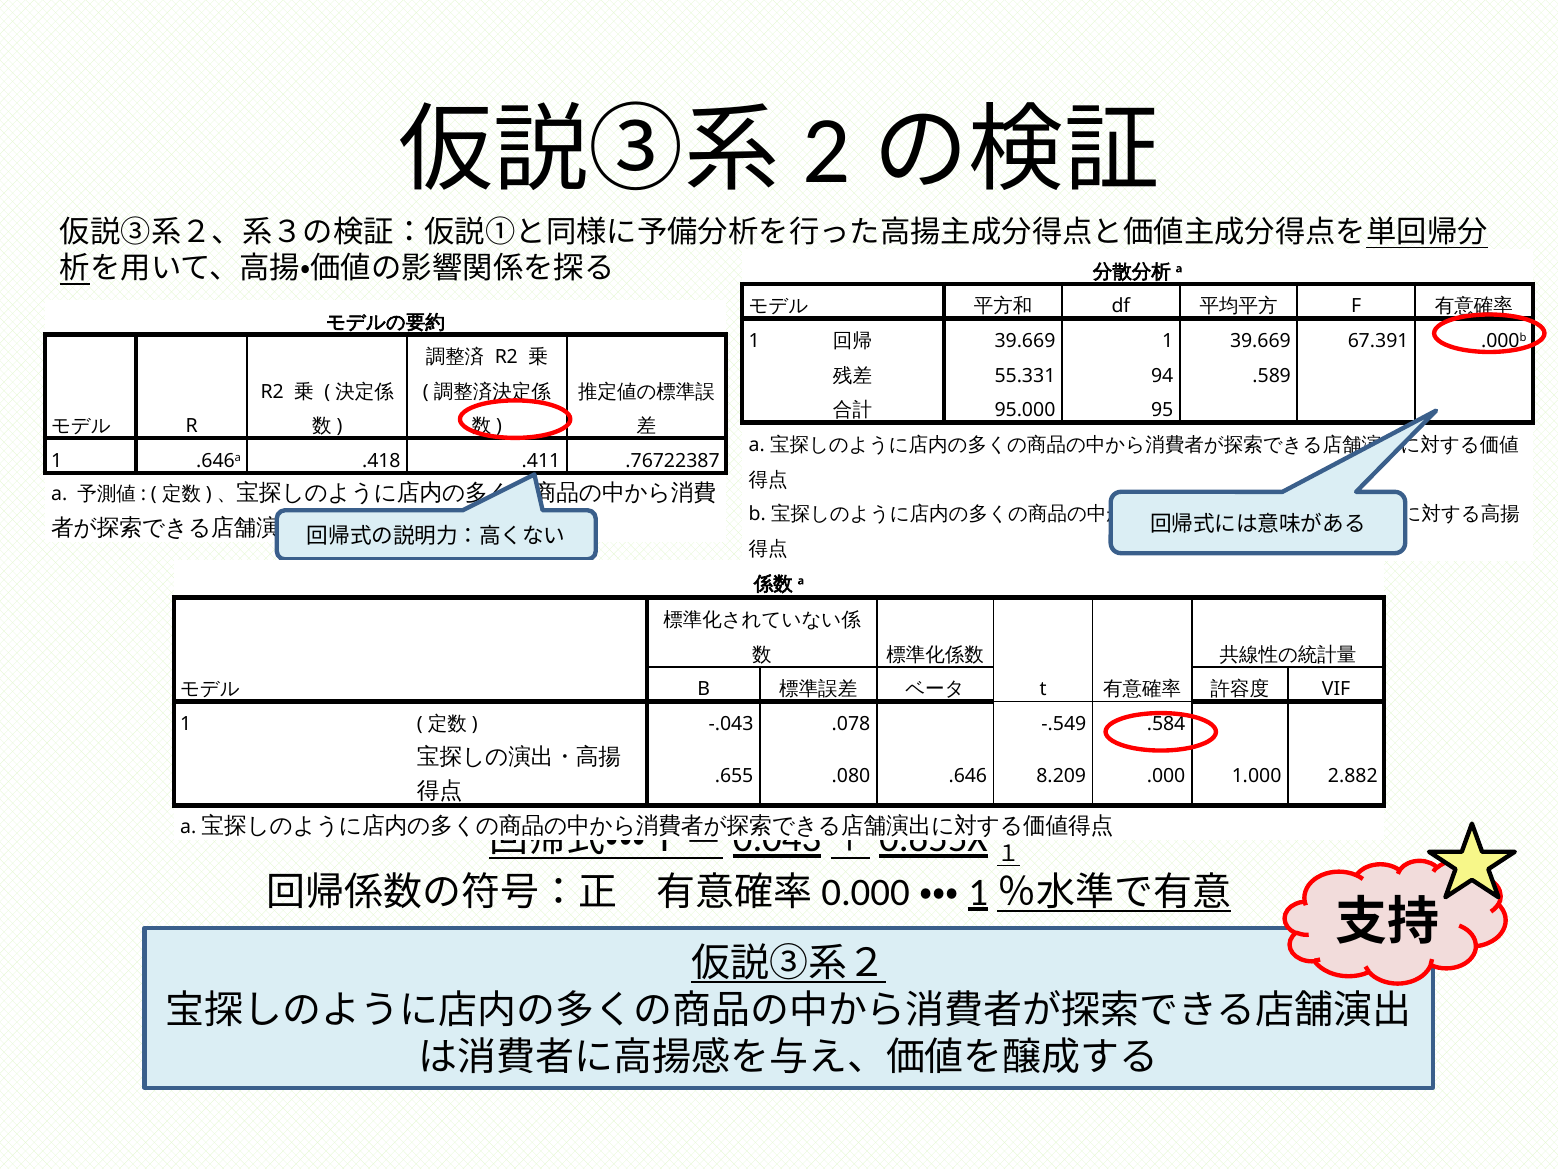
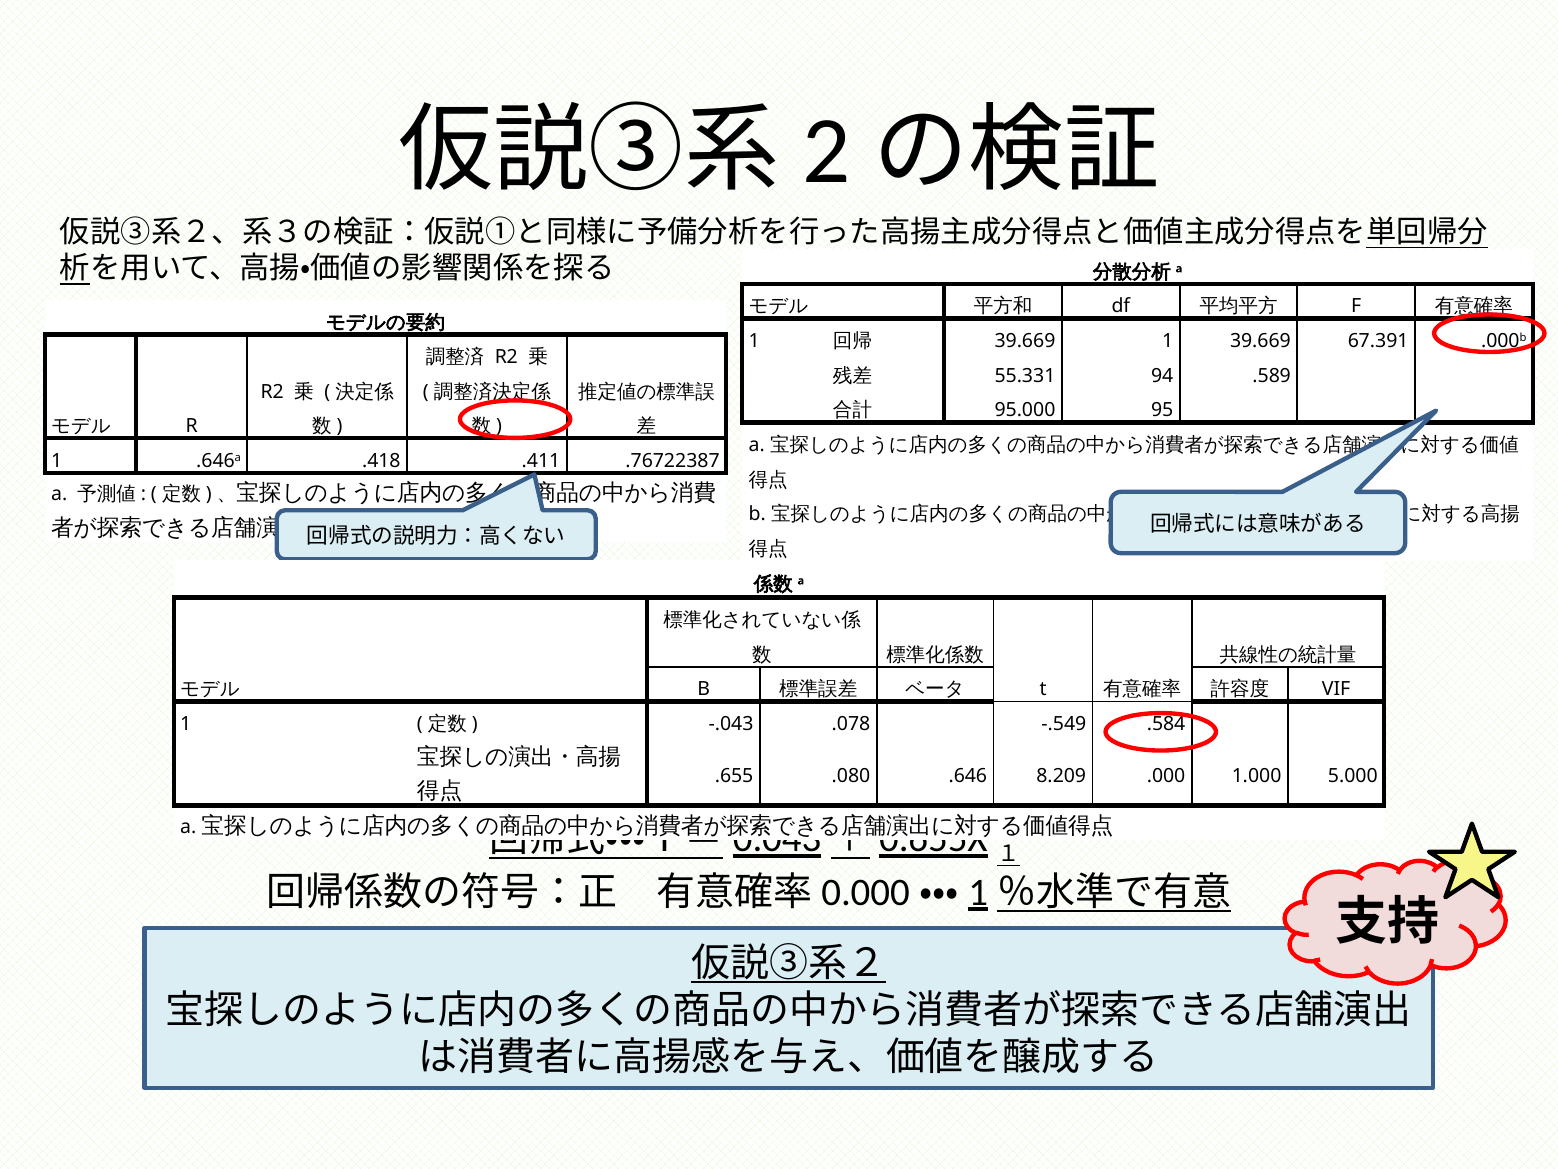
2.882: 2.882 -> 5.000
